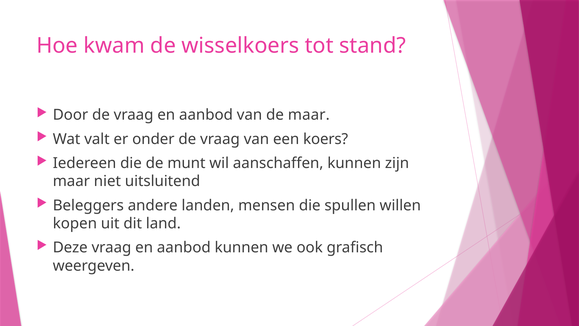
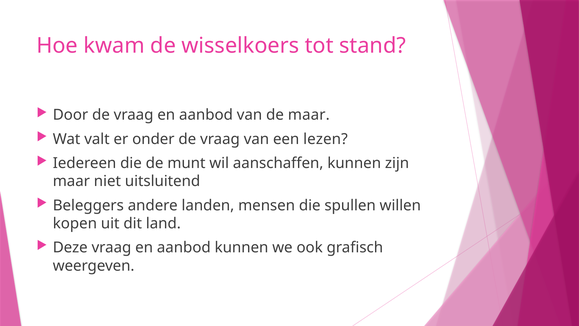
koers: koers -> lezen
